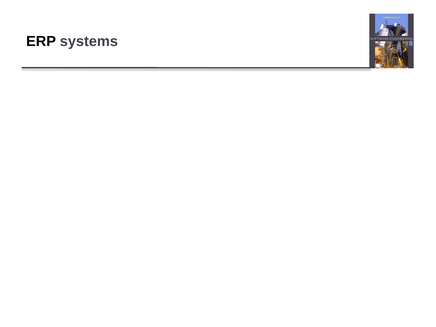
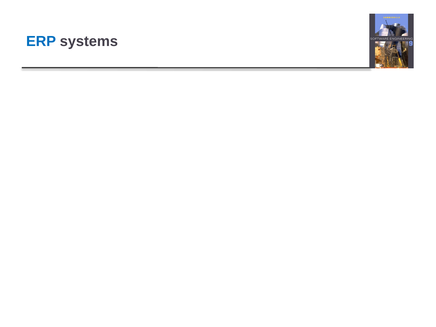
ERP at (41, 41) colour: black -> blue
